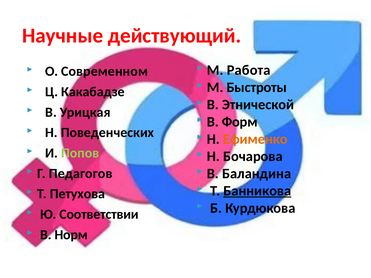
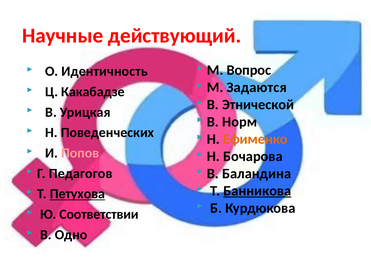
Работа: Работа -> Вопрос
Современном: Современном -> Идентичность
Быстроты: Быстроты -> Задаются
Форм: Форм -> Норм
Попов colour: light green -> pink
Петухова underline: none -> present
Норм: Норм -> Одно
